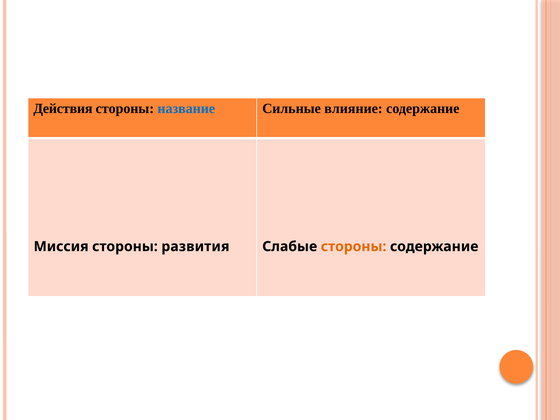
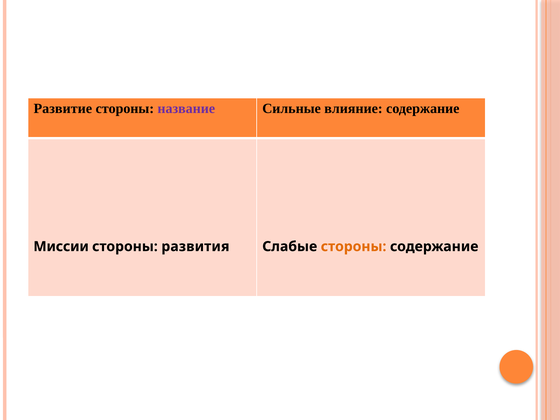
Действия: Действия -> Развитие
название colour: blue -> purple
Миссия: Миссия -> Миссии
